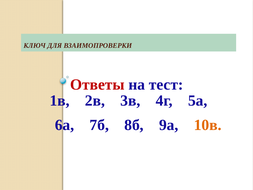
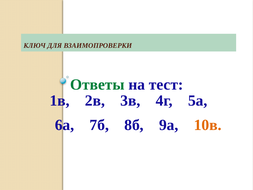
Ответы colour: red -> green
